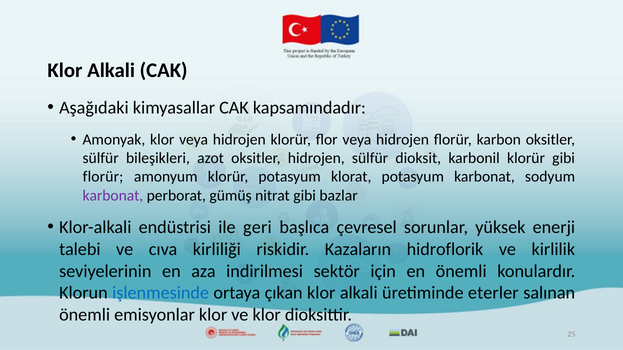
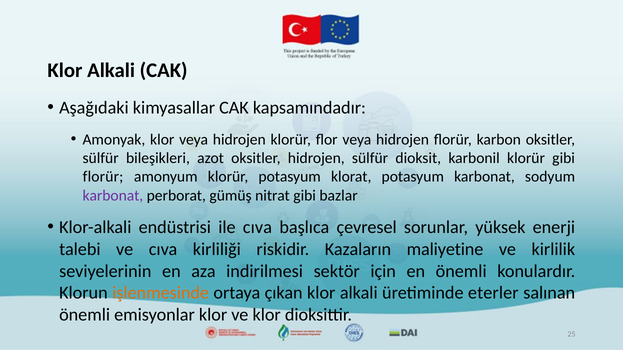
ile geri: geri -> cıva
hidroflorik: hidroflorik -> maliyetine
işlenmesinde colour: blue -> orange
